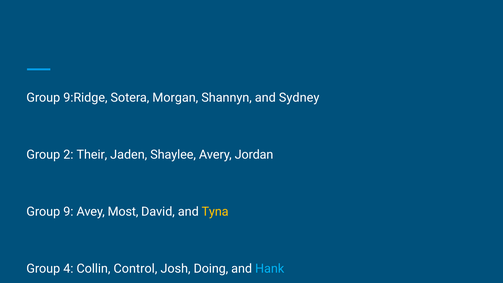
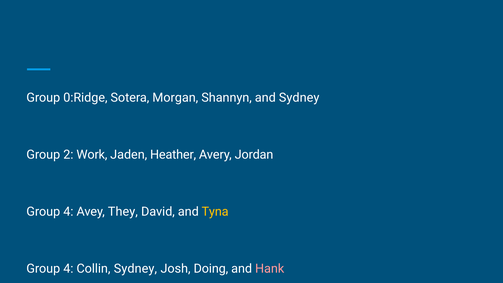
9:Ridge: 9:Ridge -> 0:Ridge
Their: Their -> Work
Jaden Shaylee: Shaylee -> Heather
9 at (68, 212): 9 -> 4
Most: Most -> They
Collin Control: Control -> Sydney
Hank colour: light blue -> pink
